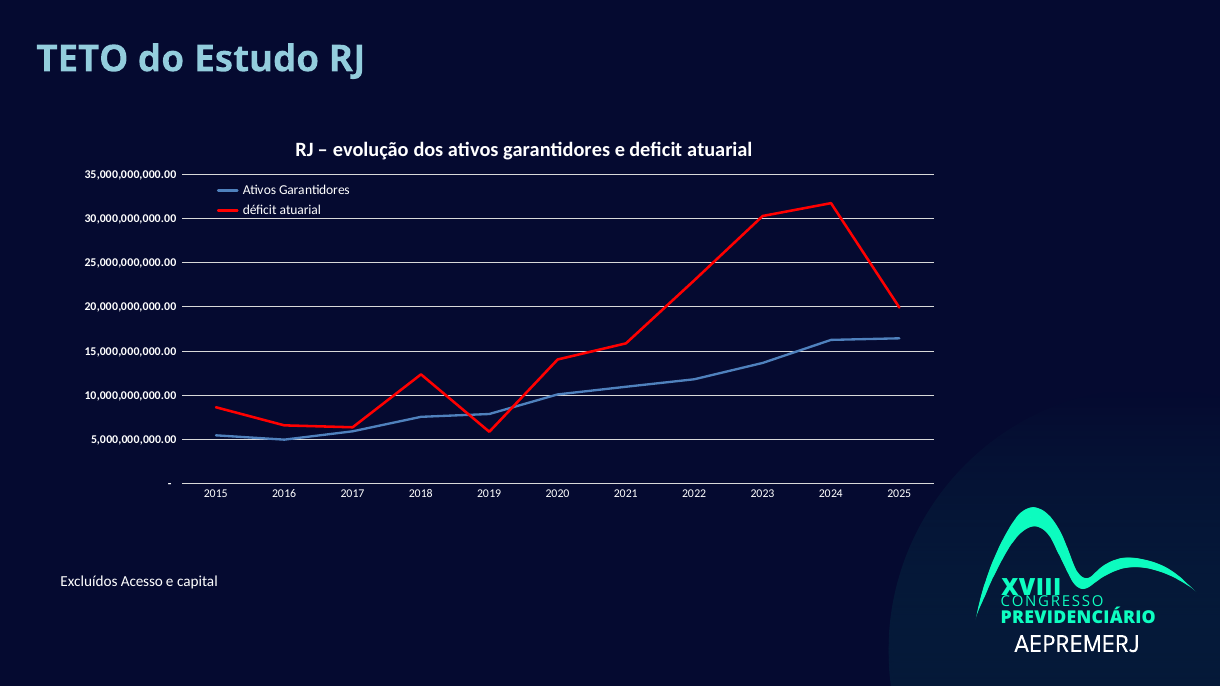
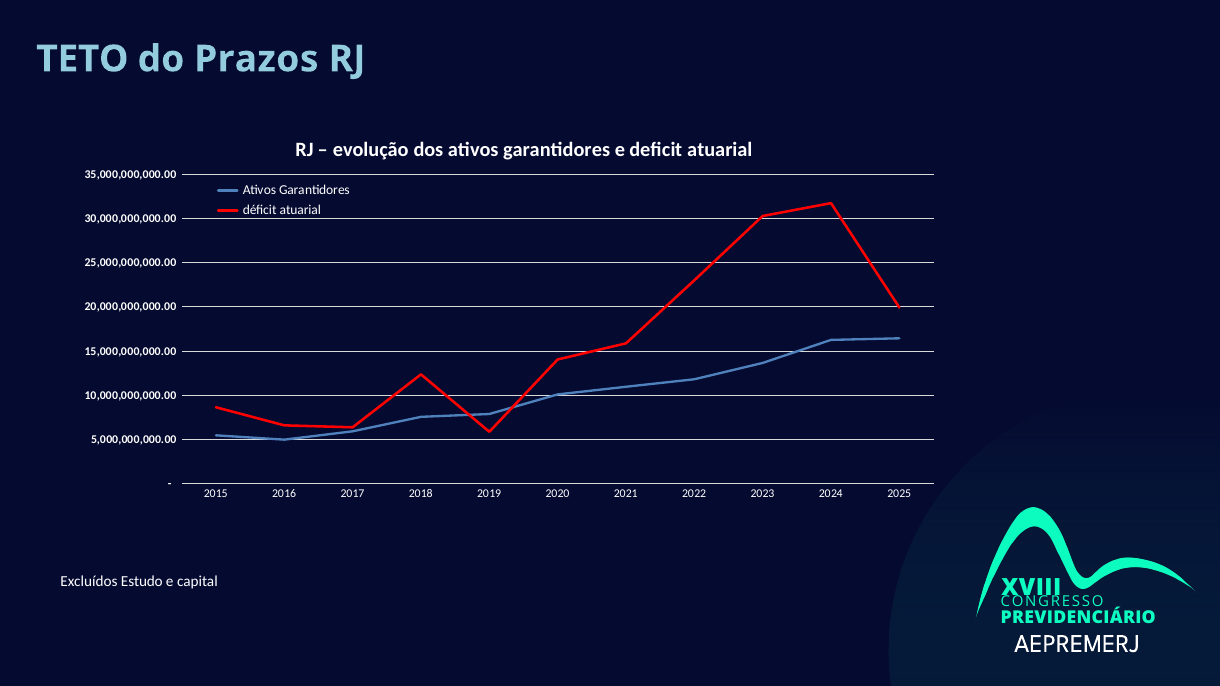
Estudo: Estudo -> Prazos
Acesso: Acesso -> Estudo
